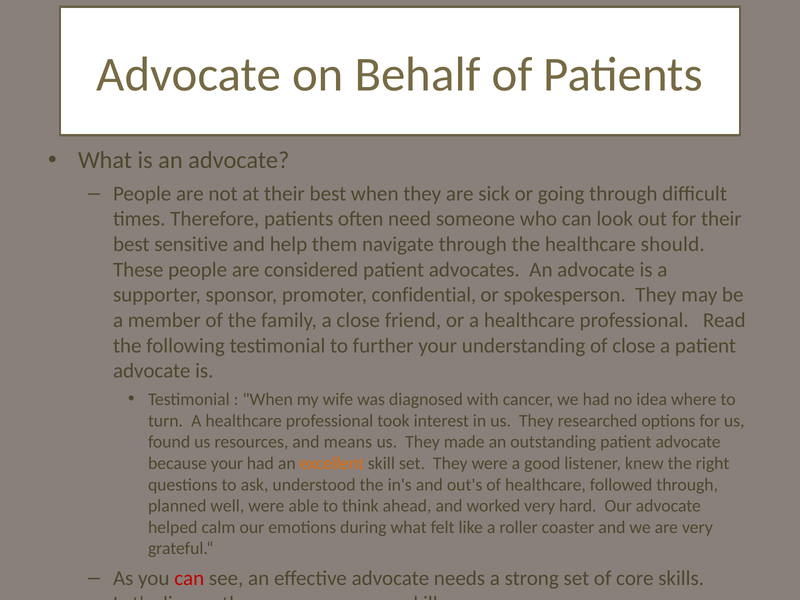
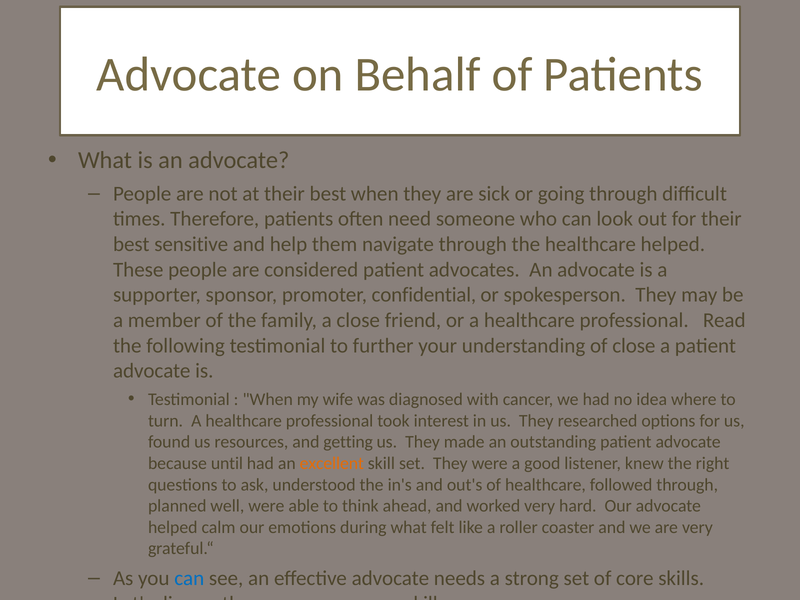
healthcare should: should -> helped
means: means -> getting
because your: your -> until
can at (189, 578) colour: red -> blue
